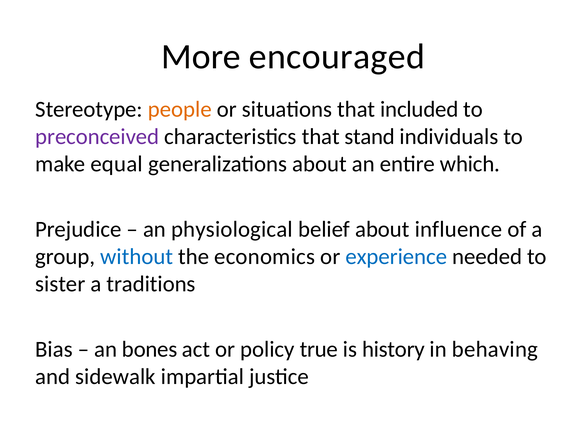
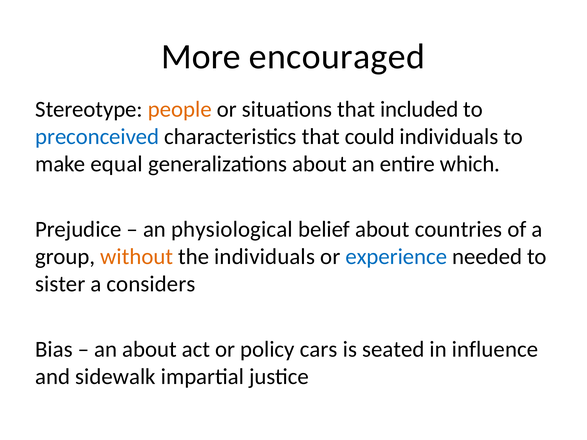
preconceived colour: purple -> blue
stand: stand -> could
influence: influence -> countries
without colour: blue -> orange
the economics: economics -> individuals
traditions: traditions -> considers
an bones: bones -> about
true: true -> cars
history: history -> seated
behaving: behaving -> influence
